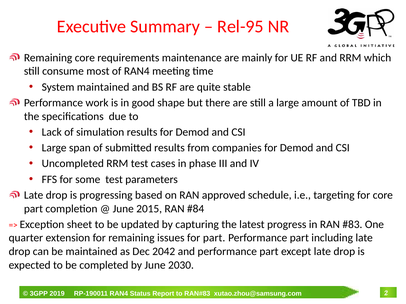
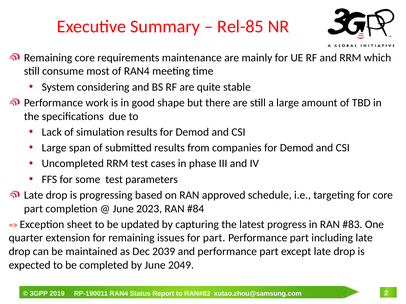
Rel-95: Rel-95 -> Rel-85
System maintained: maintained -> considering
2015: 2015 -> 2023
2042: 2042 -> 2039
2030: 2030 -> 2049
